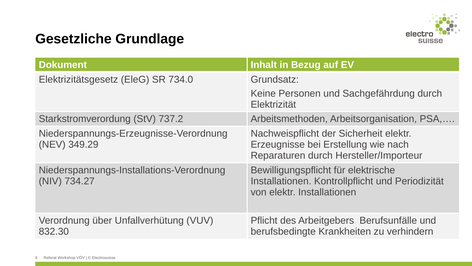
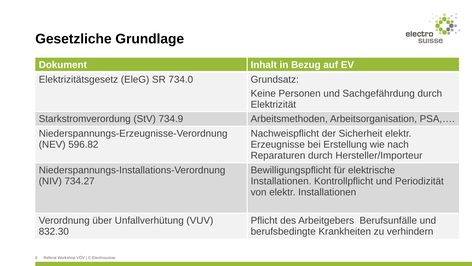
737.2: 737.2 -> 734.9
349.29: 349.29 -> 596.82
